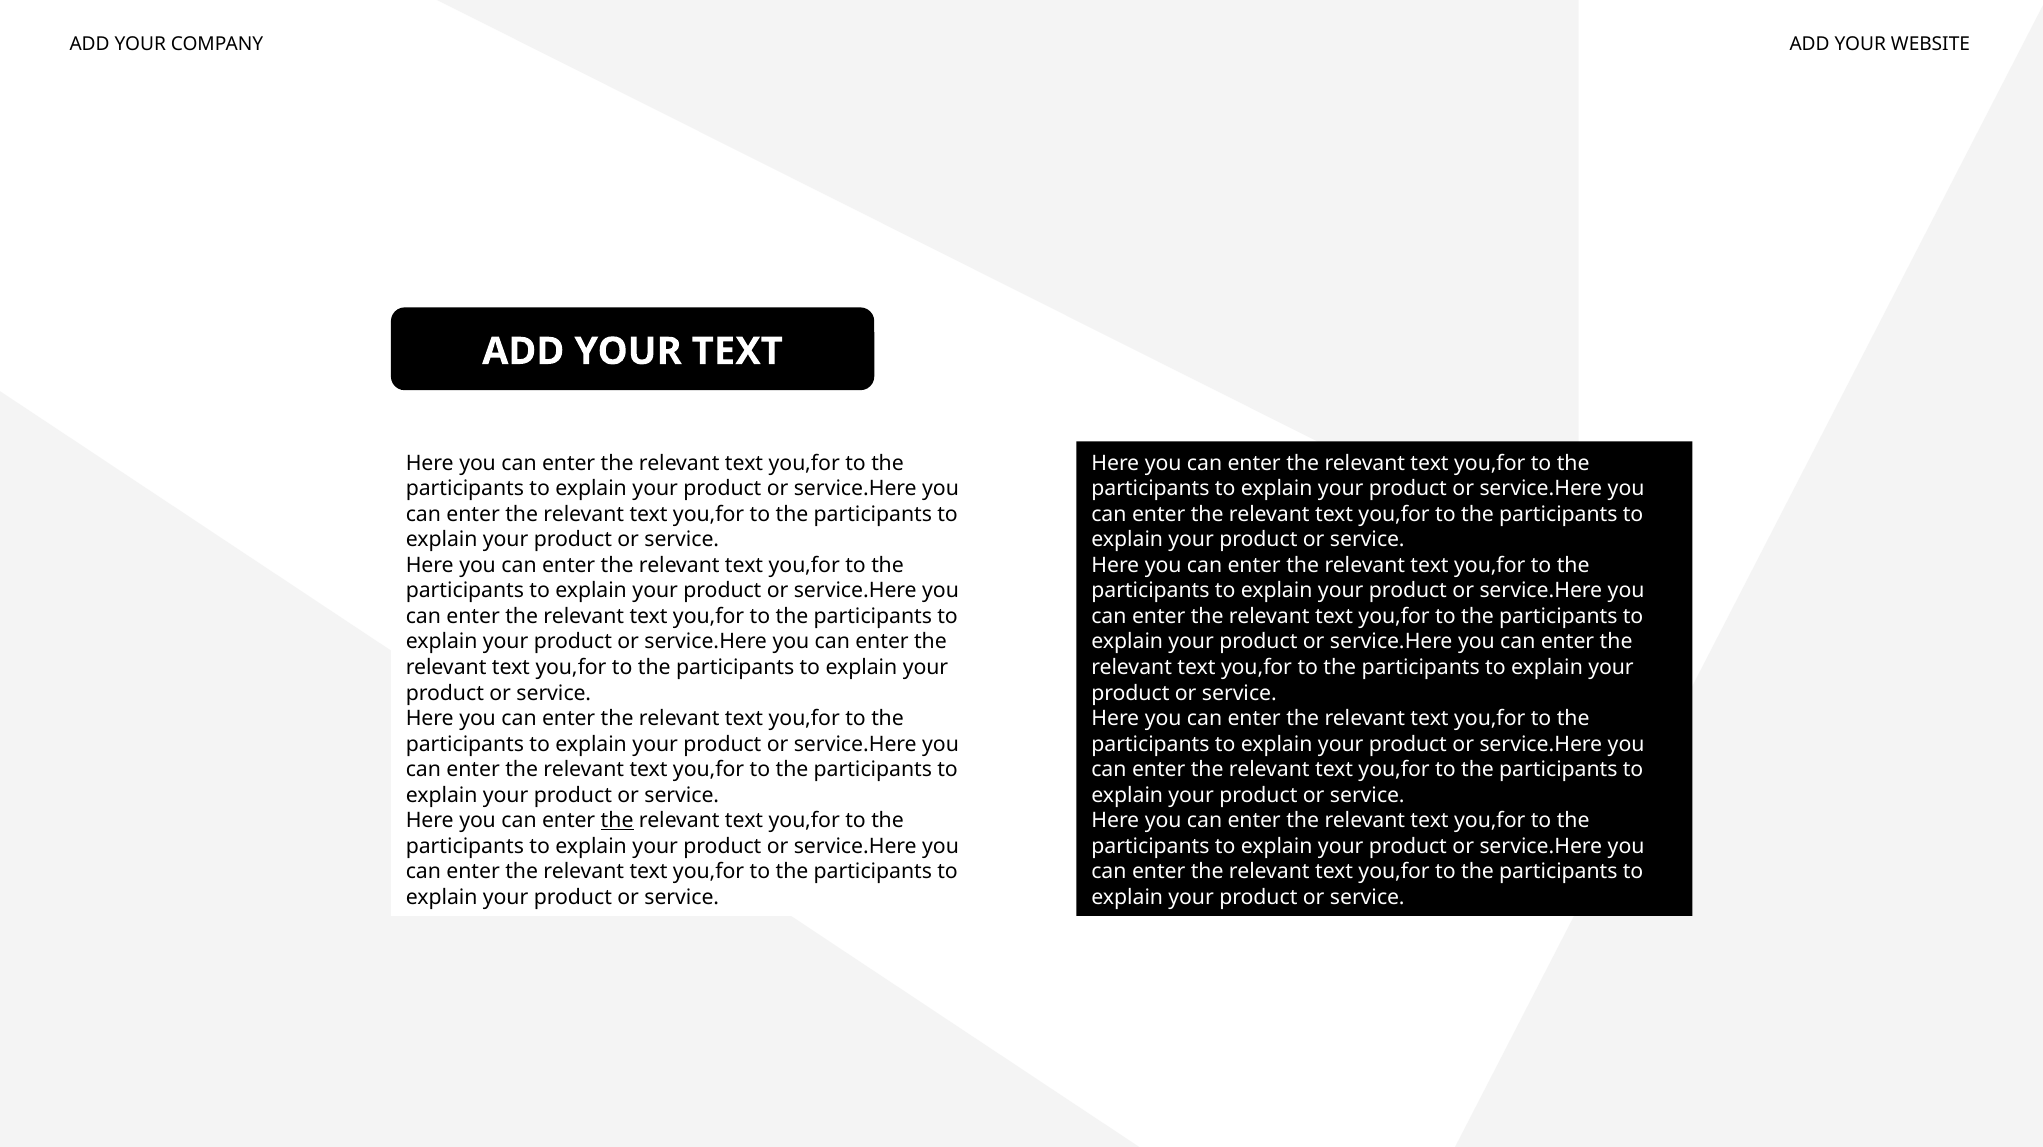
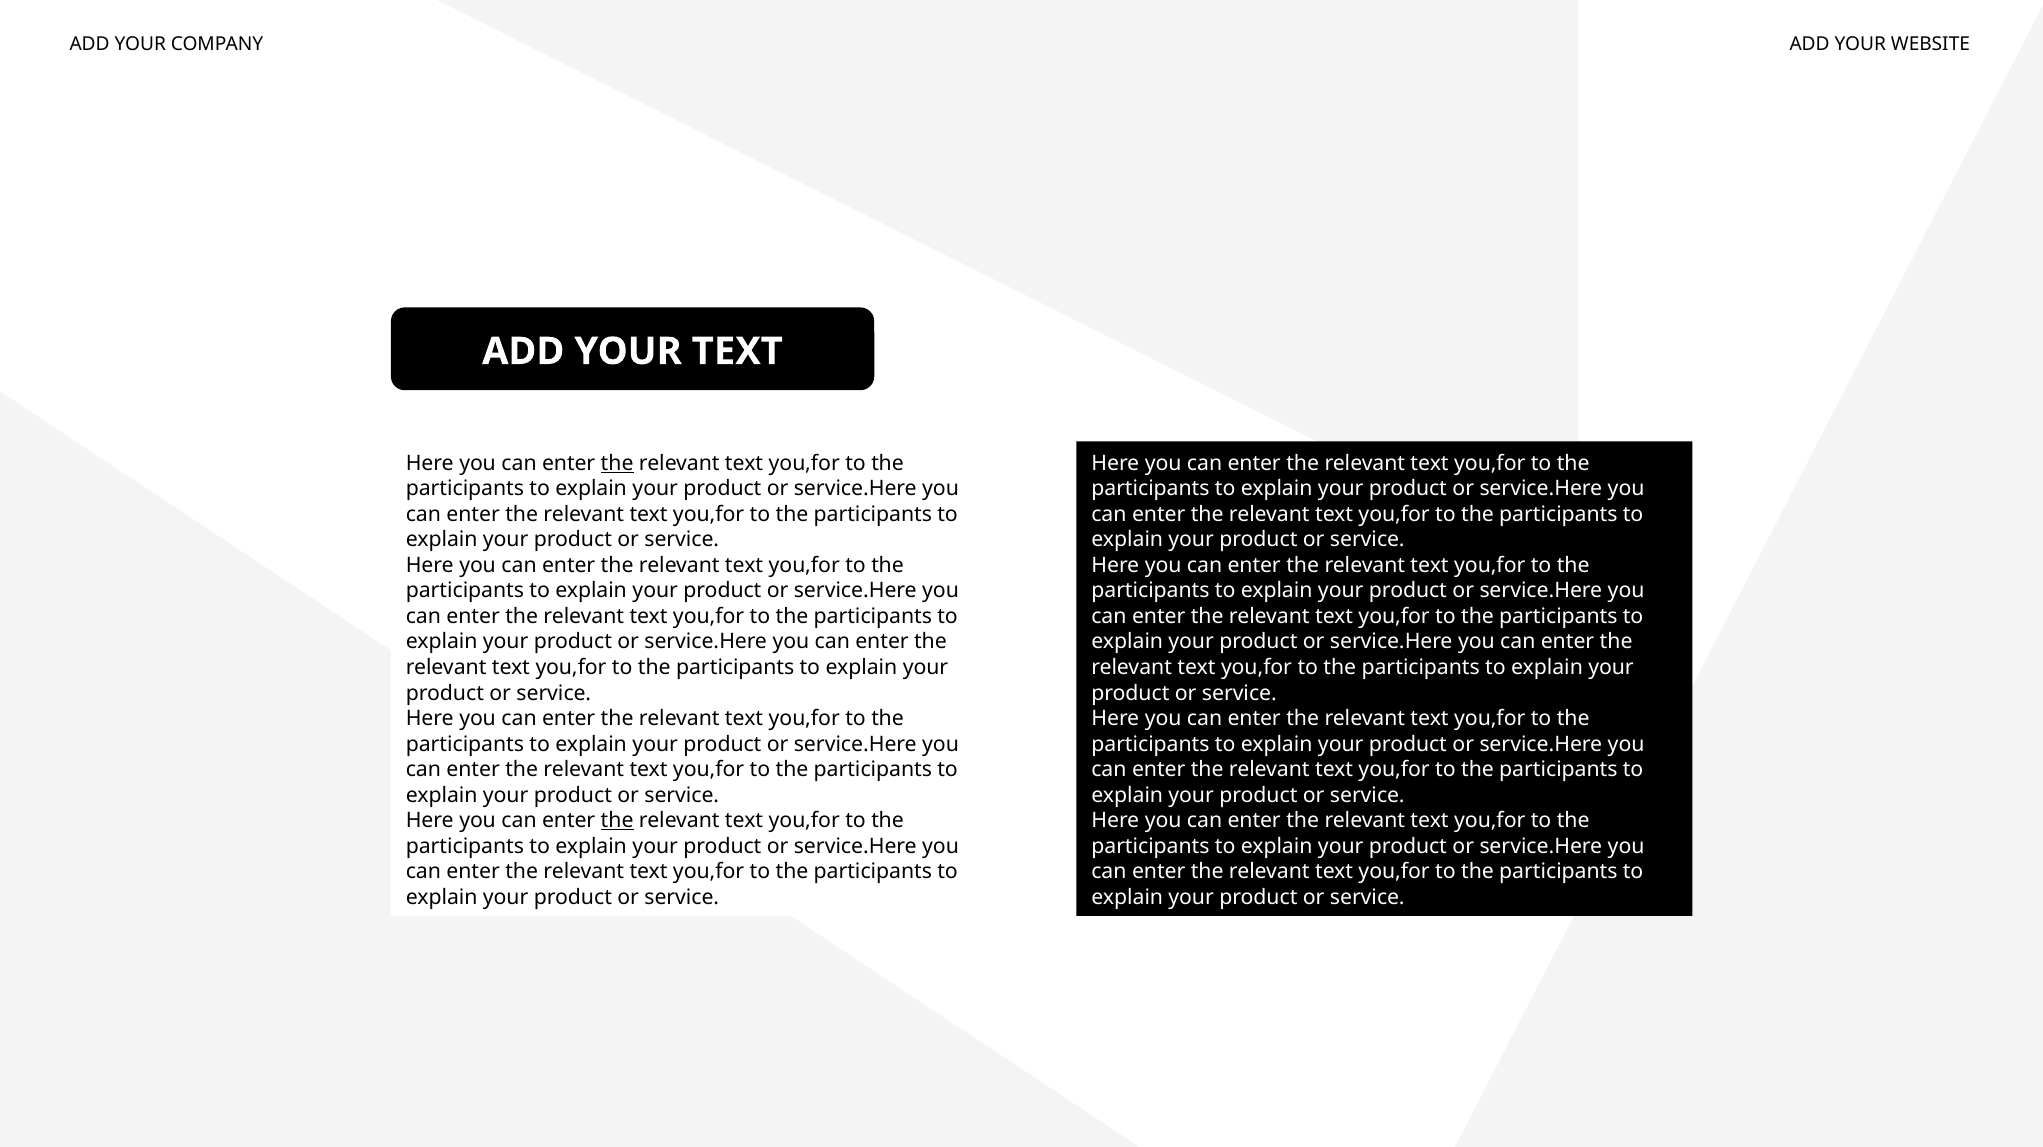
the at (617, 463) underline: none -> present
